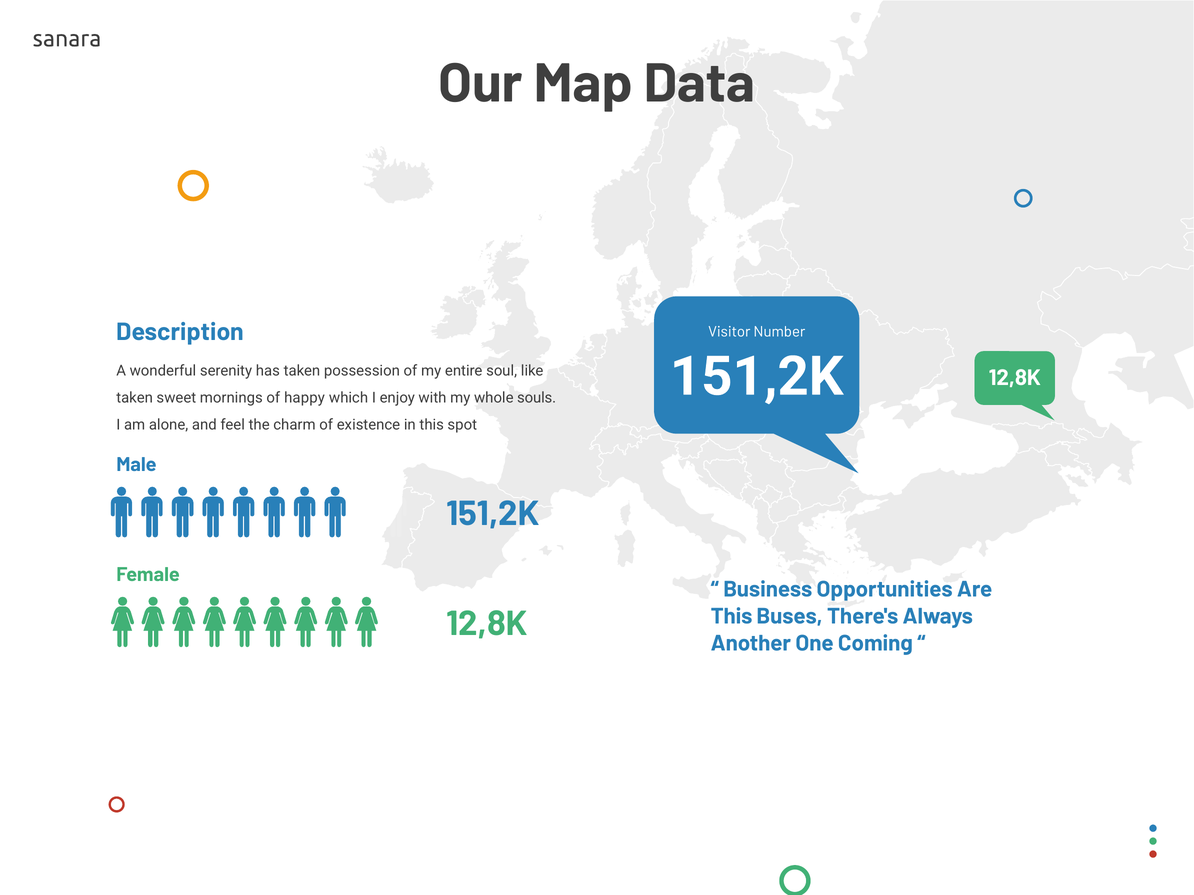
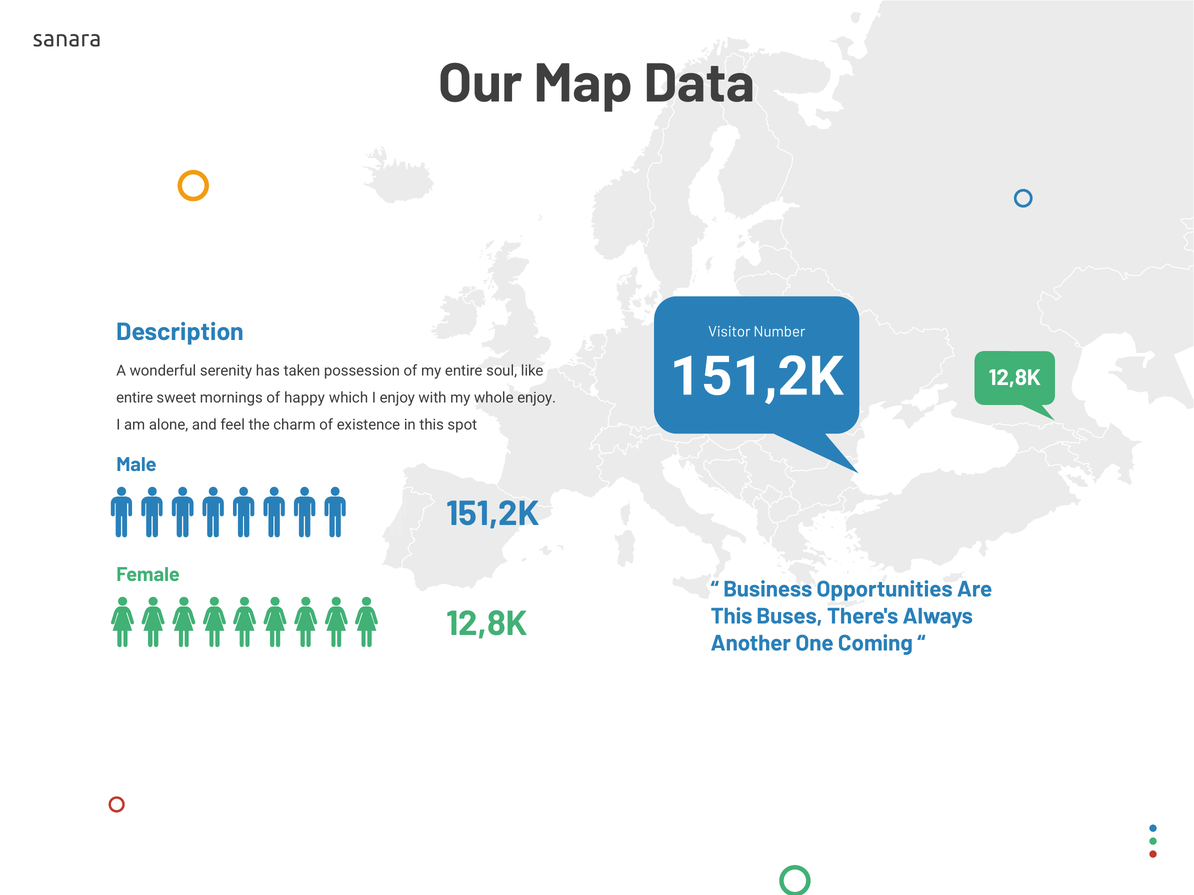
taken at (135, 398): taken -> entire
whole souls: souls -> enjoy
